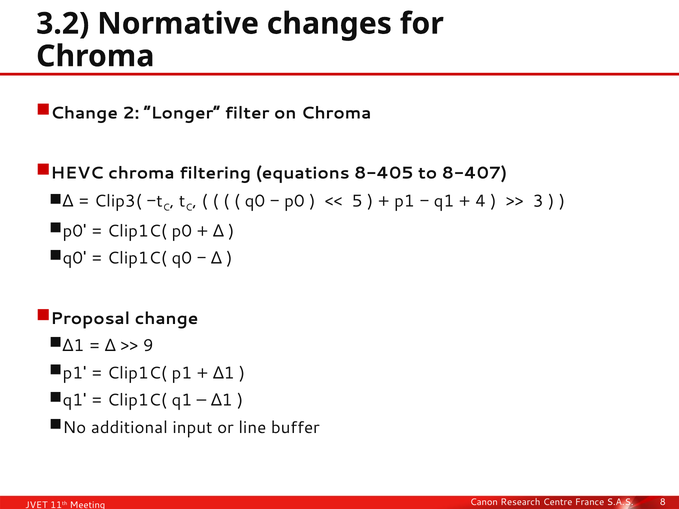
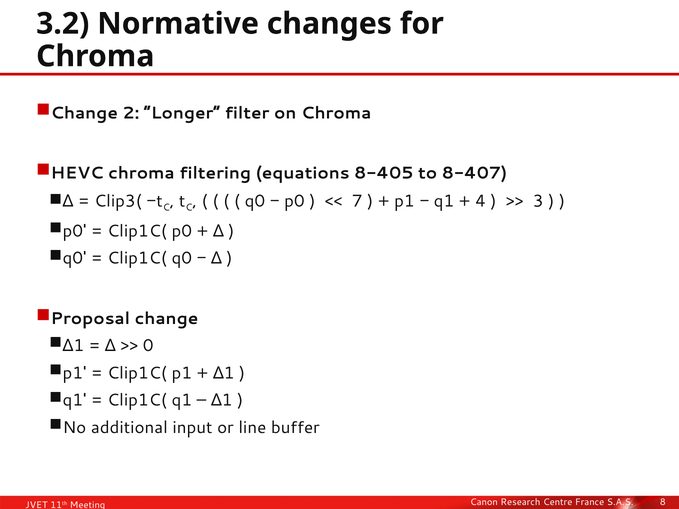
5: 5 -> 7
9: 9 -> 0
